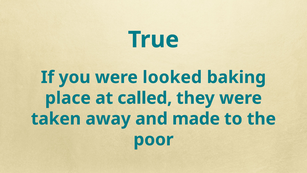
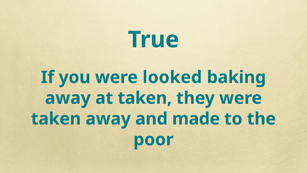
place at (68, 98): place -> away
at called: called -> taken
